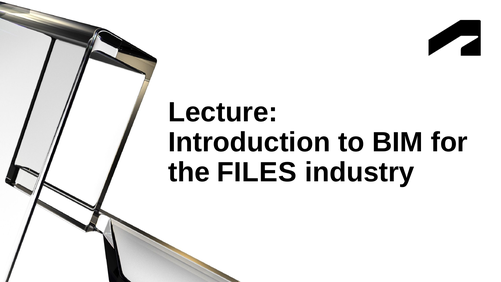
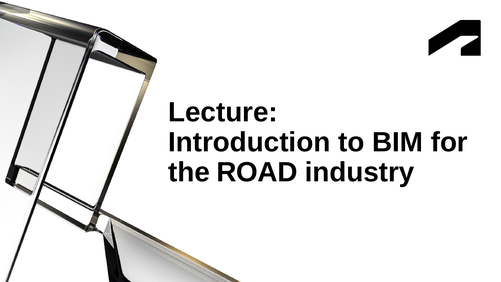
FILES: FILES -> ROAD
